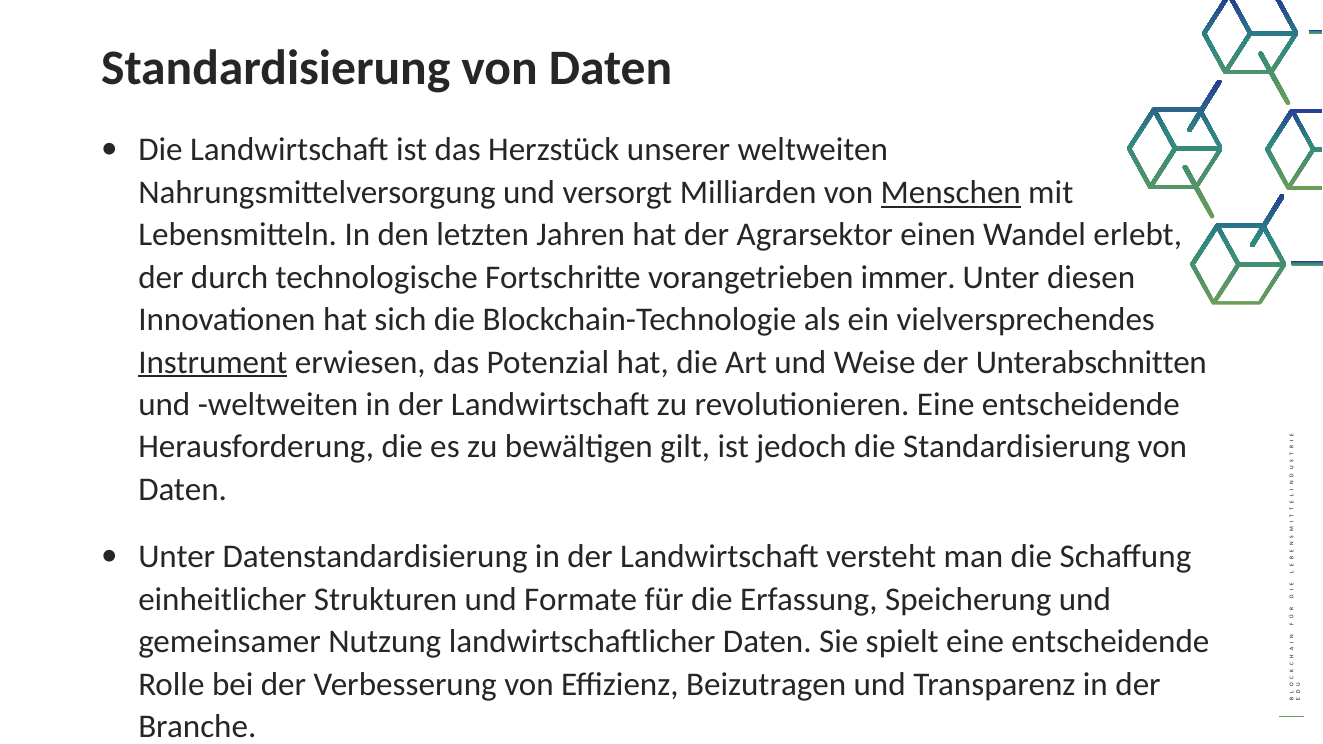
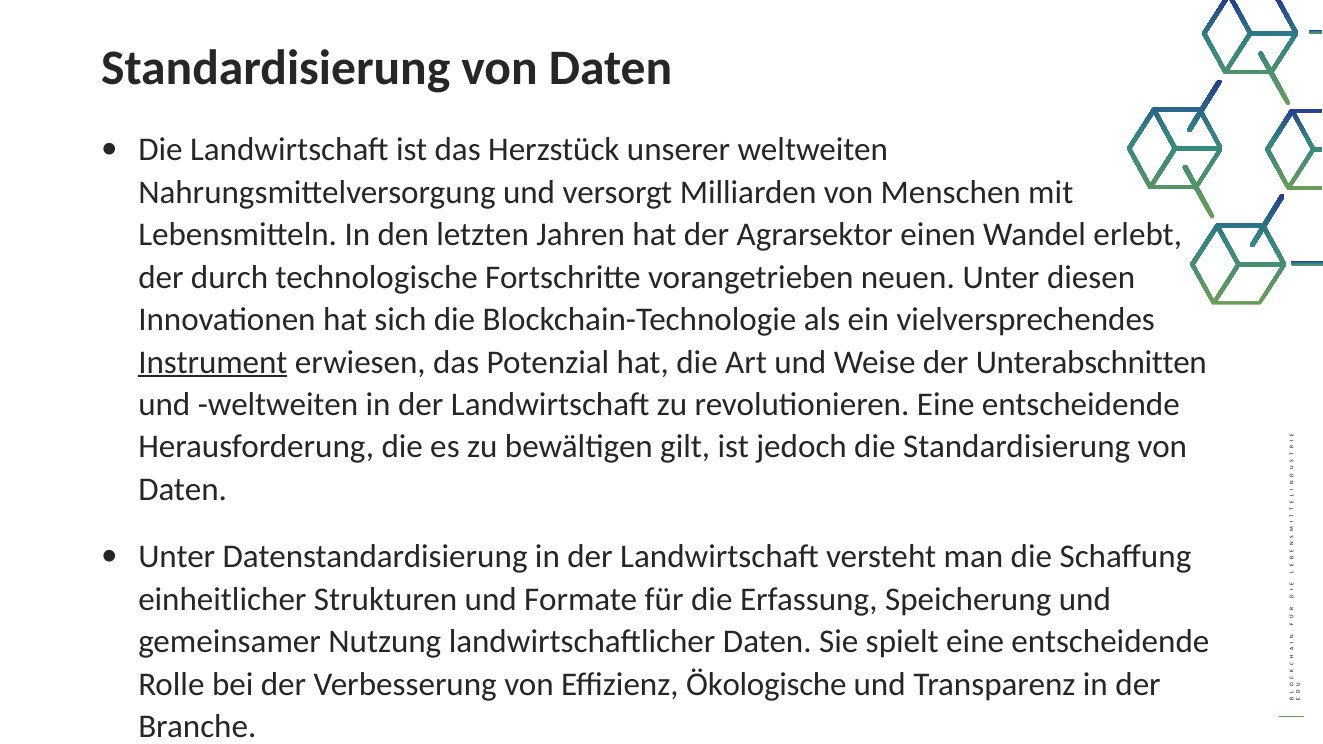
Menschen underline: present -> none
immer: immer -> neuen
Beizutragen: Beizutragen -> Ökologische
